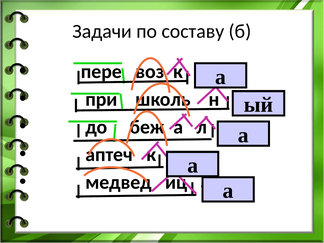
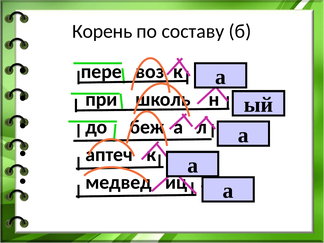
Задачи: Задачи -> Корень
